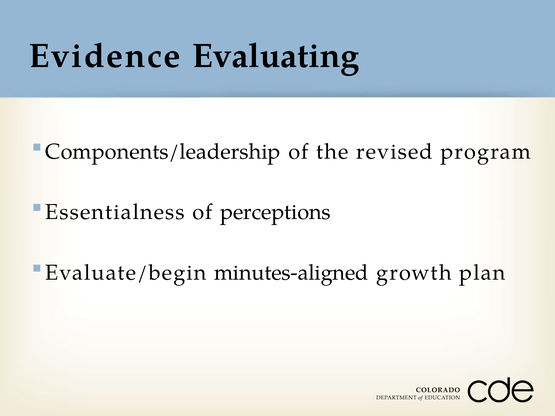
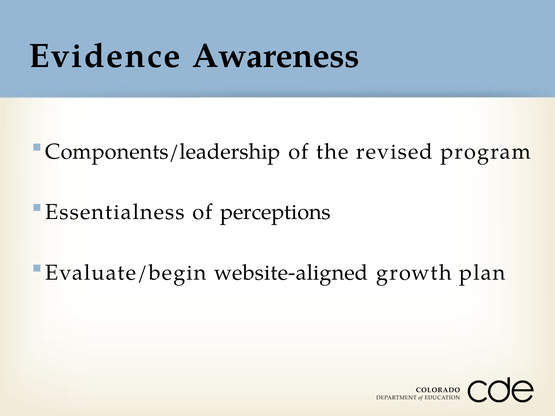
Evaluating: Evaluating -> Awareness
minutes-aligned: minutes-aligned -> website-aligned
